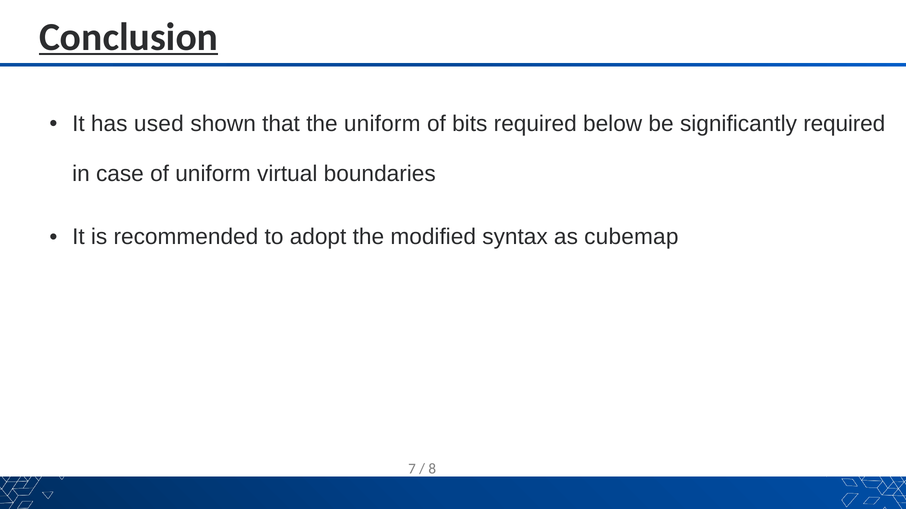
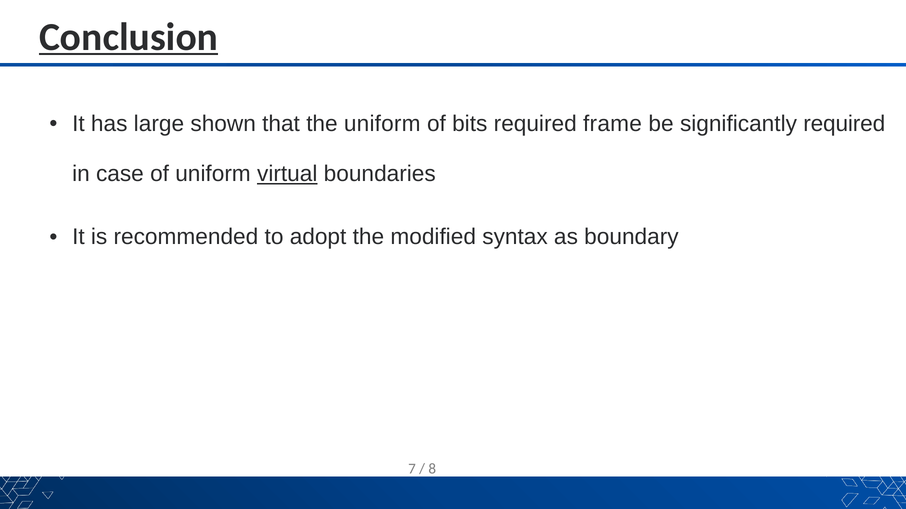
used: used -> large
below: below -> frame
virtual underline: none -> present
cubemap: cubemap -> boundary
